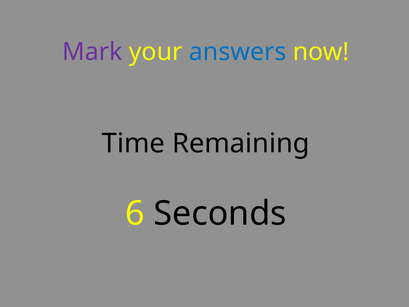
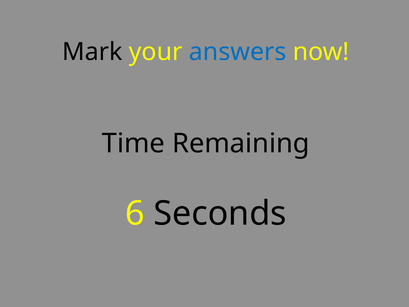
Mark colour: purple -> black
